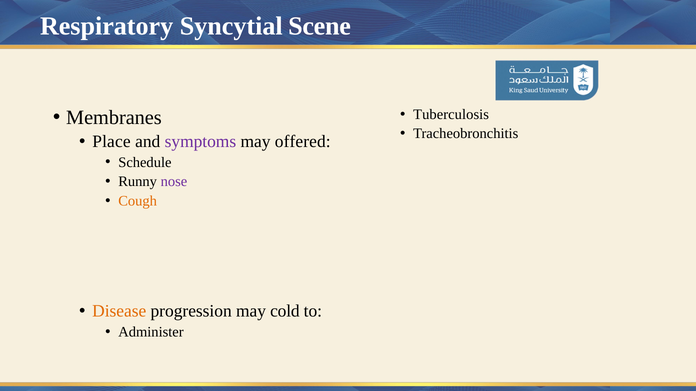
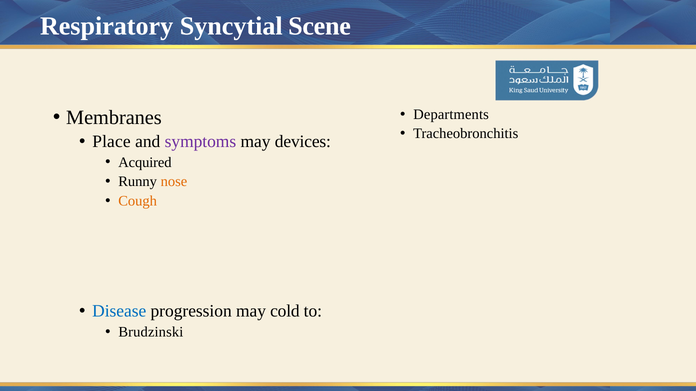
Tuberculosis: Tuberculosis -> Departments
offered: offered -> devices
Schedule: Schedule -> Acquired
nose colour: purple -> orange
Disease colour: orange -> blue
Administer: Administer -> Brudzinski
